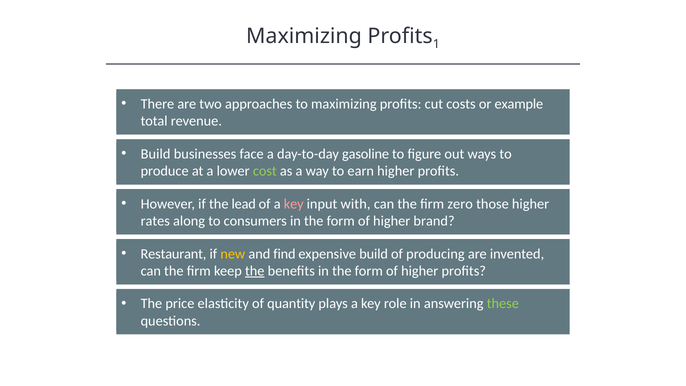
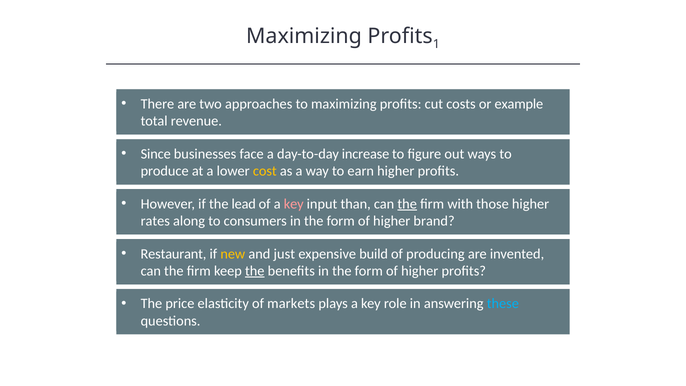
Build at (156, 154): Build -> Since
gasoline: gasoline -> increase
cost colour: light green -> yellow
with: with -> than
the at (407, 204) underline: none -> present
zero: zero -> with
find: find -> just
quantity: quantity -> markets
these colour: light green -> light blue
